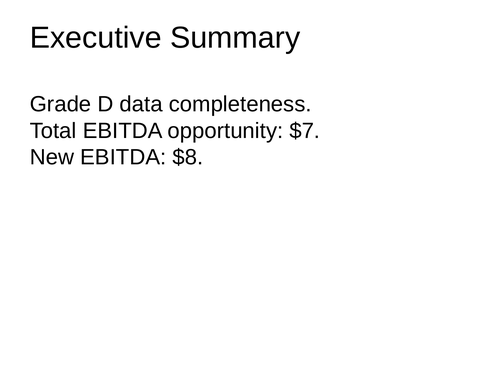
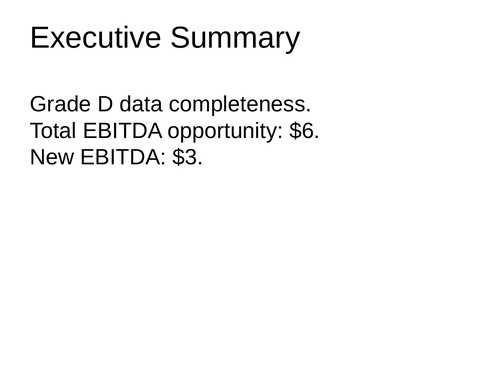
$7: $7 -> $6
$8: $8 -> $3
